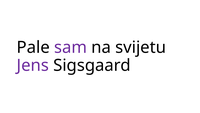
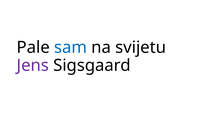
sam colour: purple -> blue
